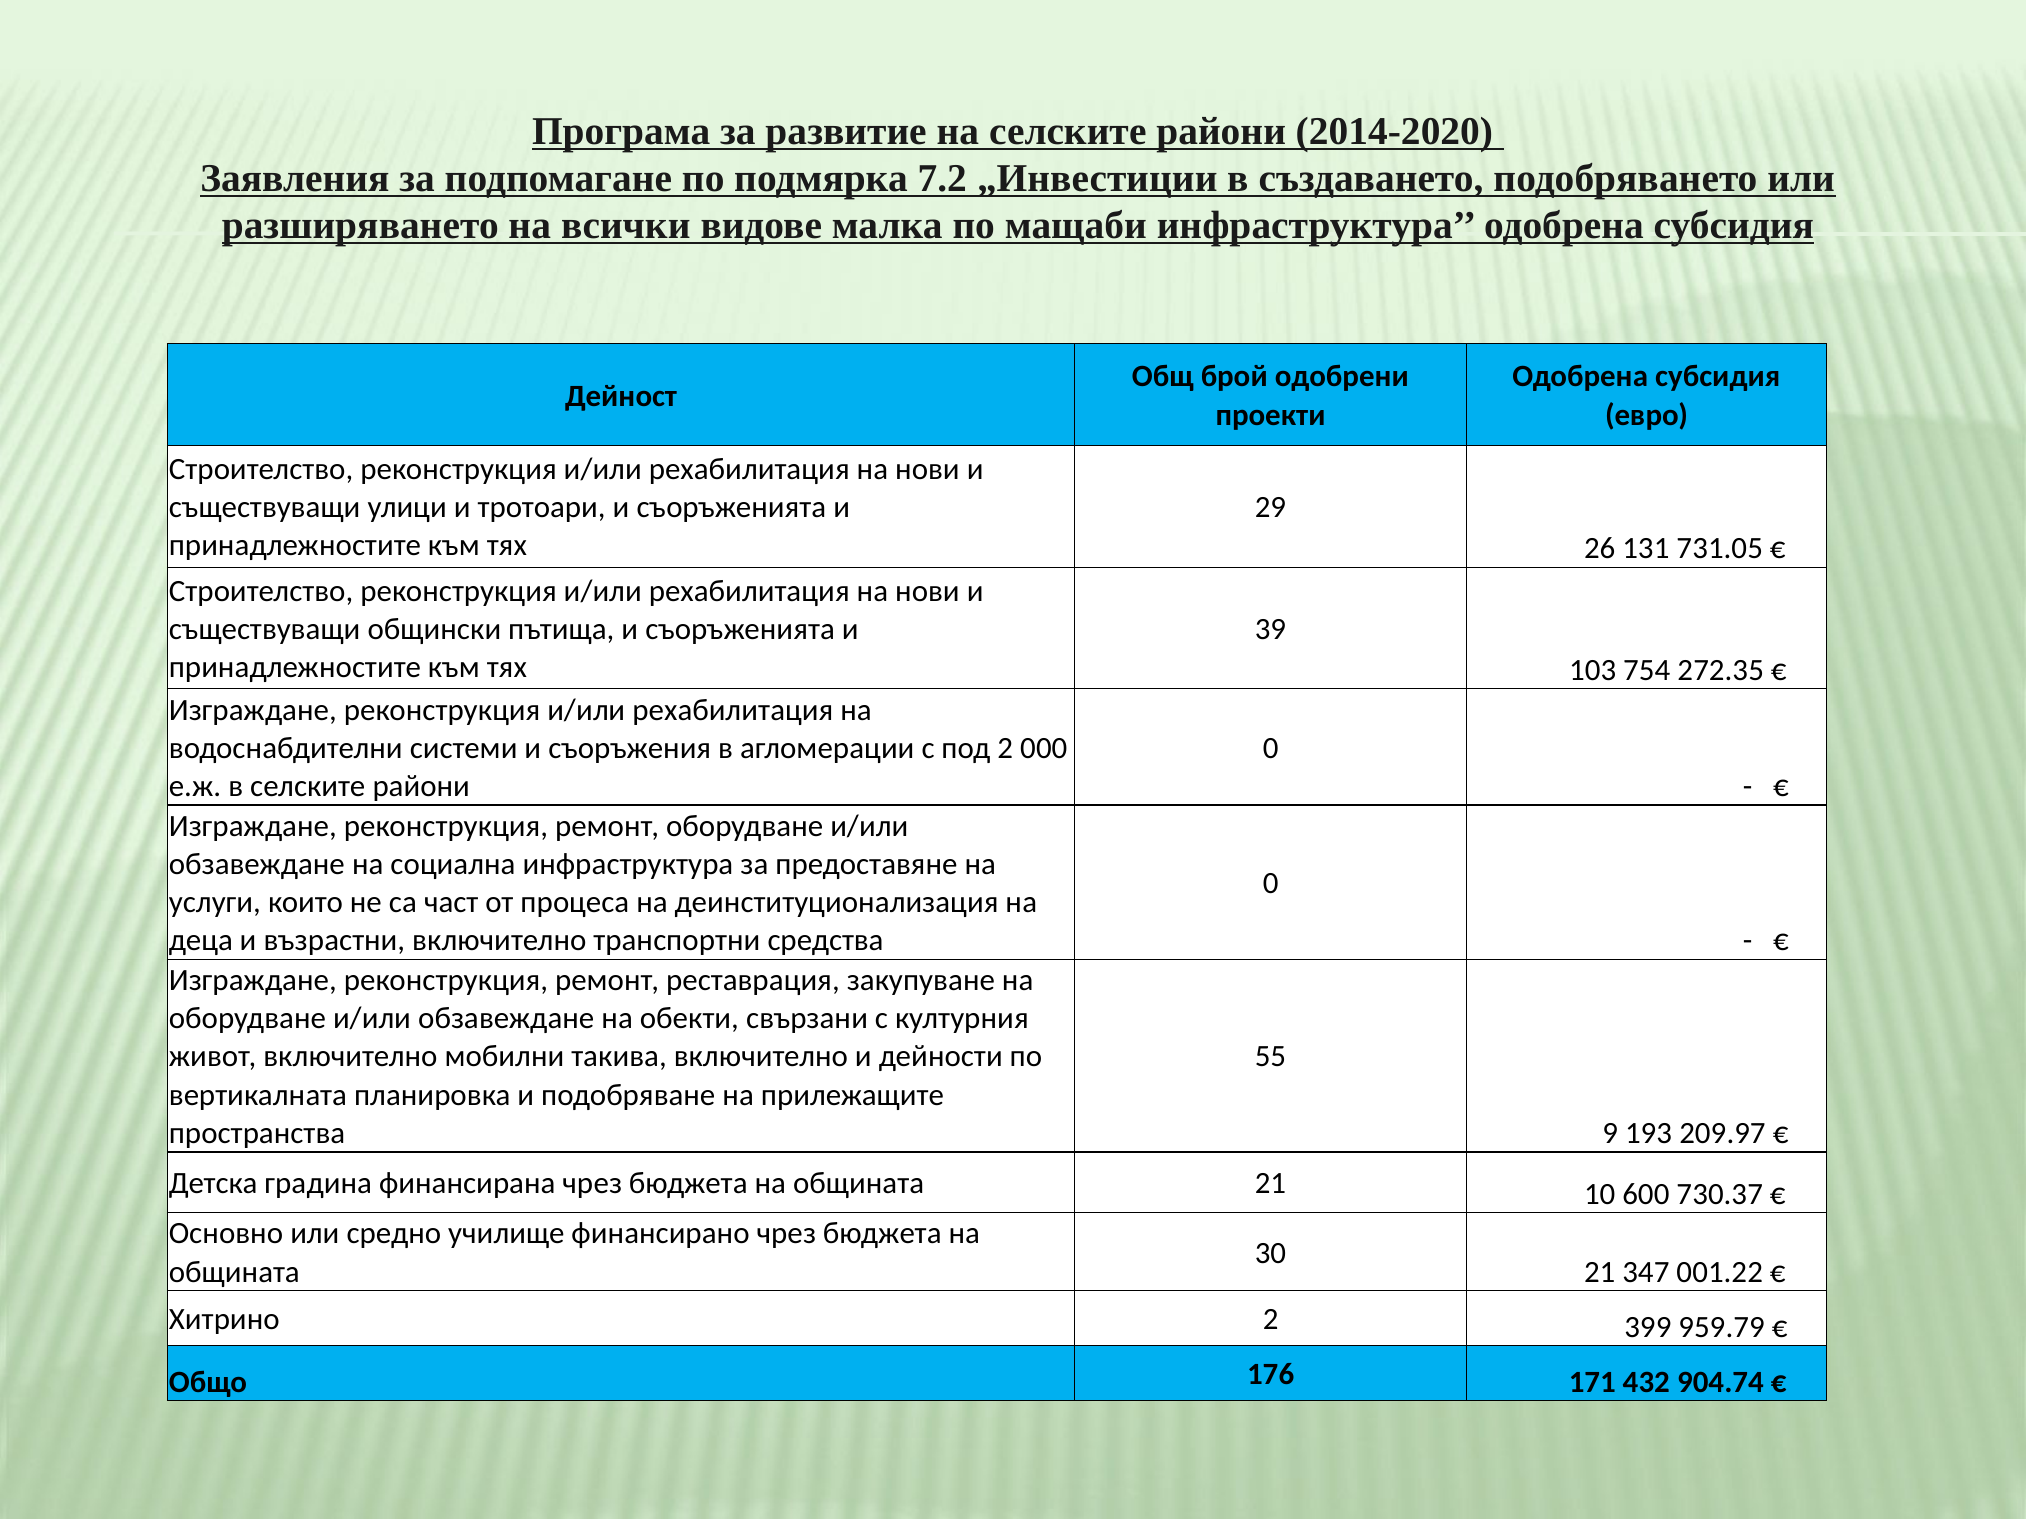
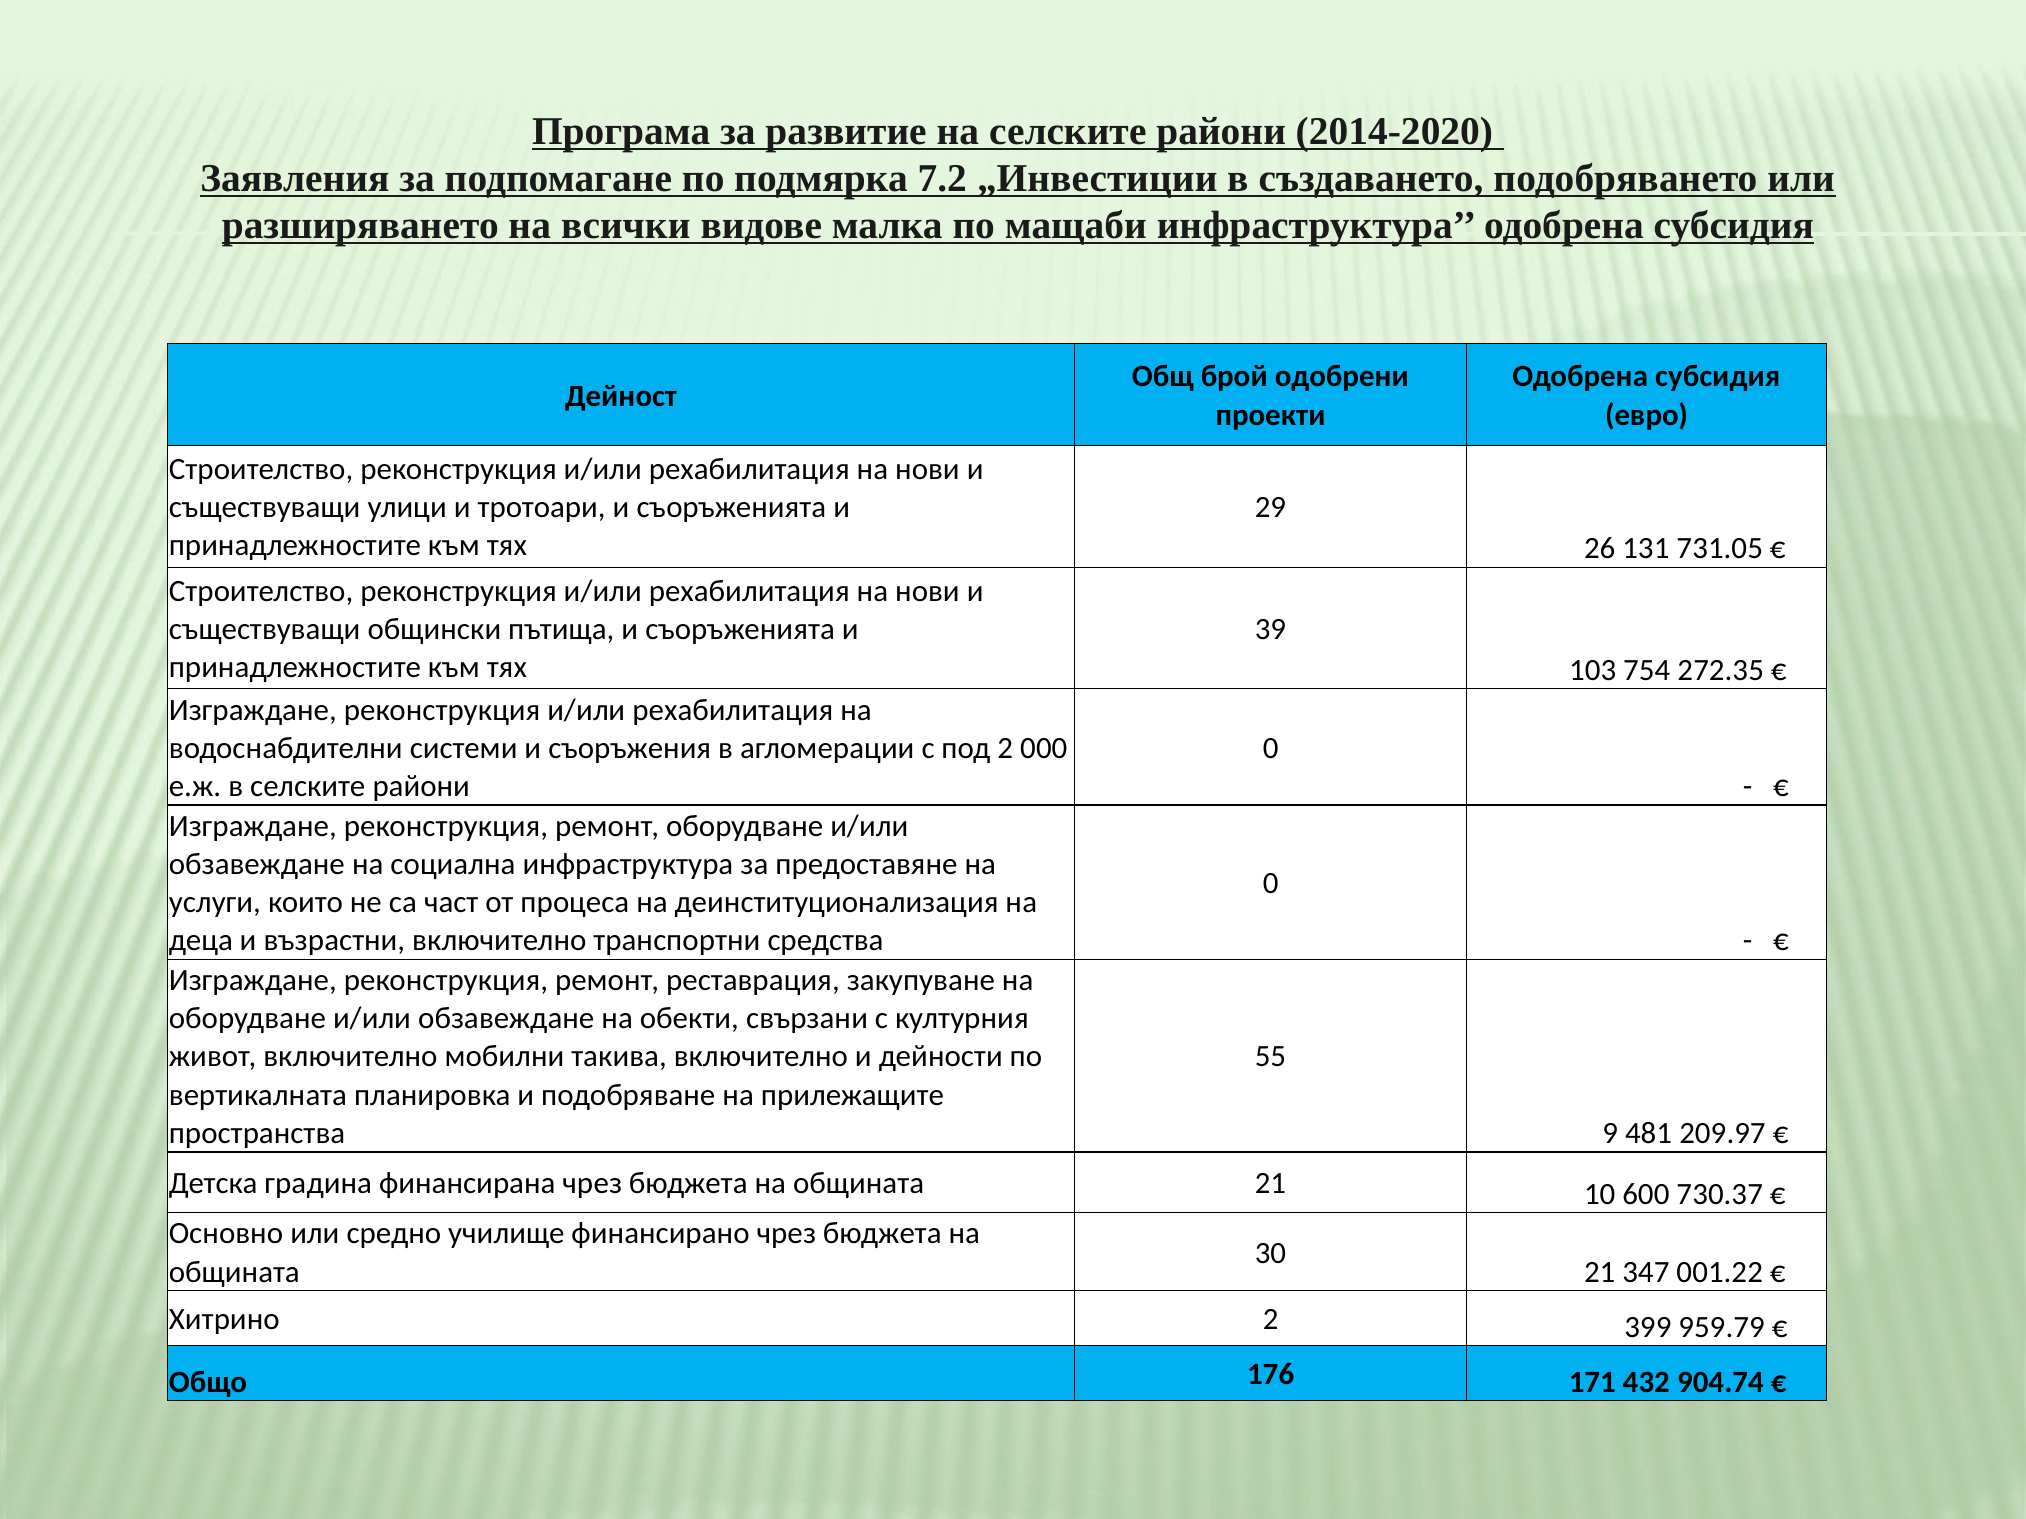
193: 193 -> 481
